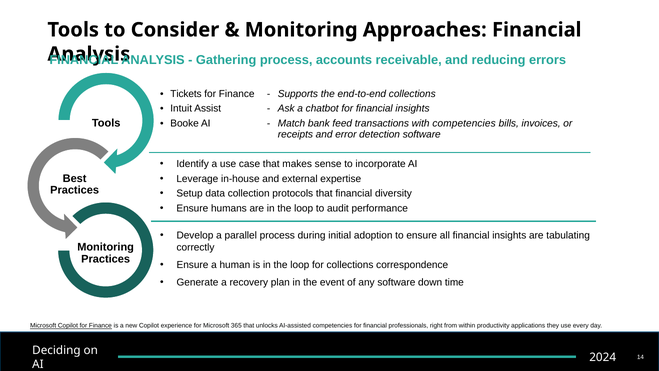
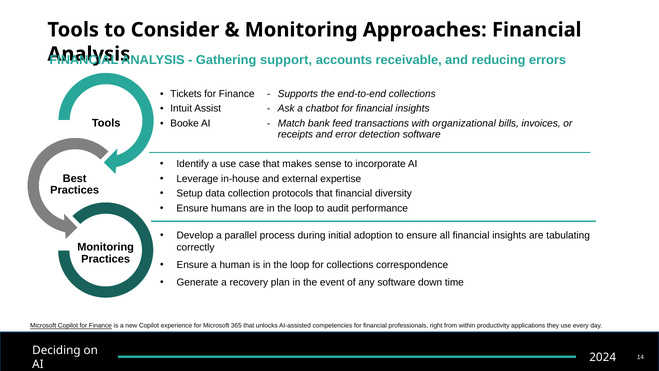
Gathering process: process -> support
with competencies: competencies -> organizational
